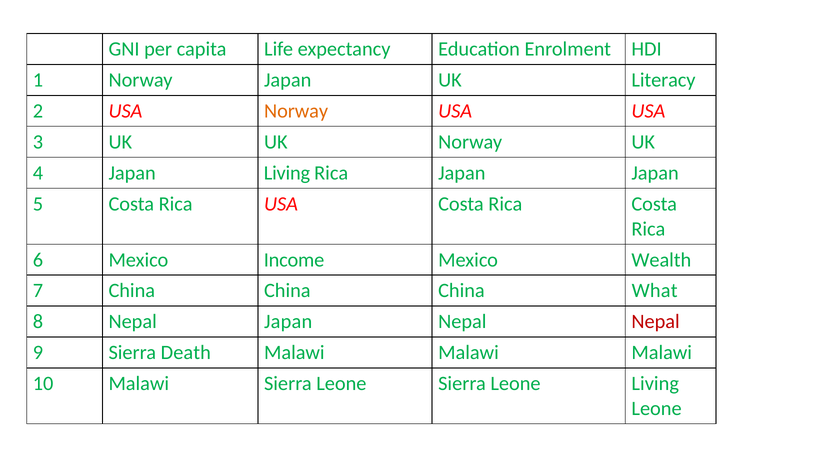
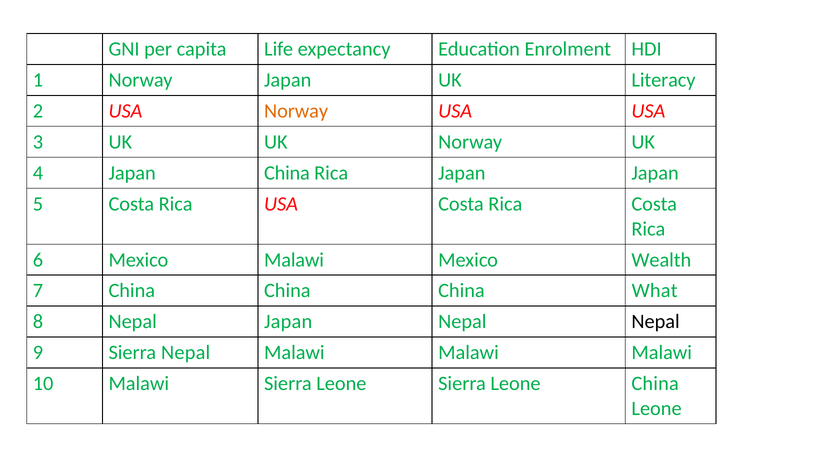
Japan Living: Living -> China
Mexico Income: Income -> Malawi
Nepal at (656, 322) colour: red -> black
Sierra Death: Death -> Nepal
Leone Living: Living -> China
